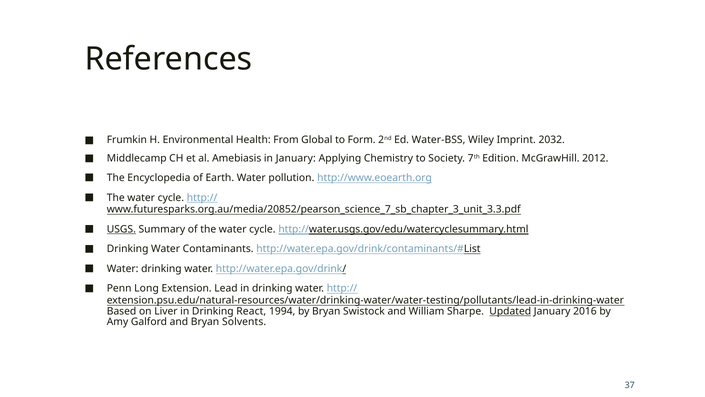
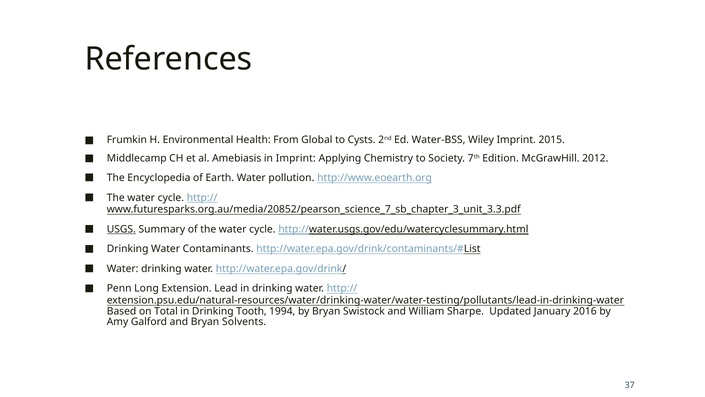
Form: Form -> Cysts
2032: 2032 -> 2015
in January: January -> Imprint
Liver: Liver -> Total
React: React -> Tooth
Updated underline: present -> none
